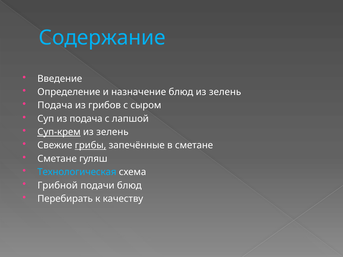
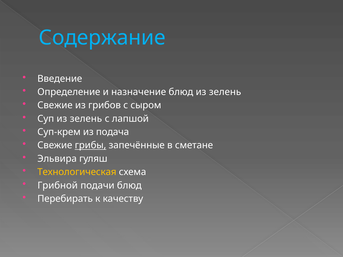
Подача at (55, 105): Подача -> Свежие
Суп из подача: подача -> зелень
Суп-крем underline: present -> none
зелень at (112, 132): зелень -> подача
Сметане at (57, 159): Сметане -> Эльвира
Технологическая colour: light blue -> yellow
